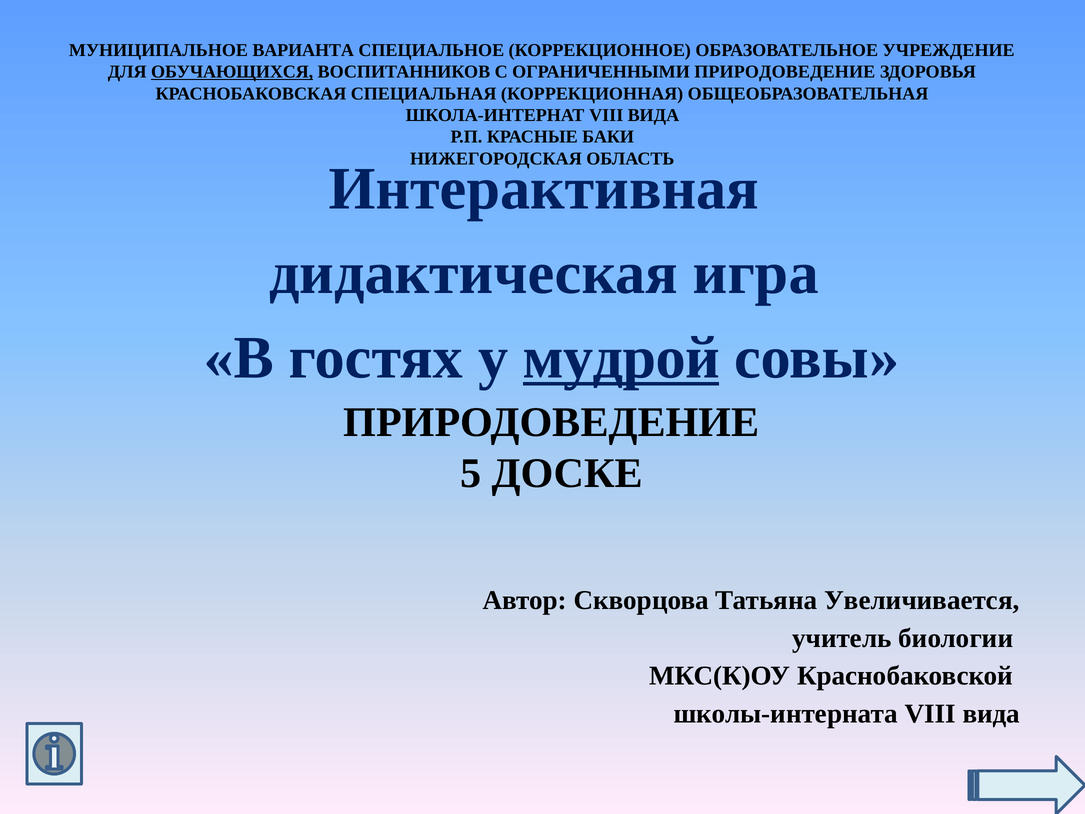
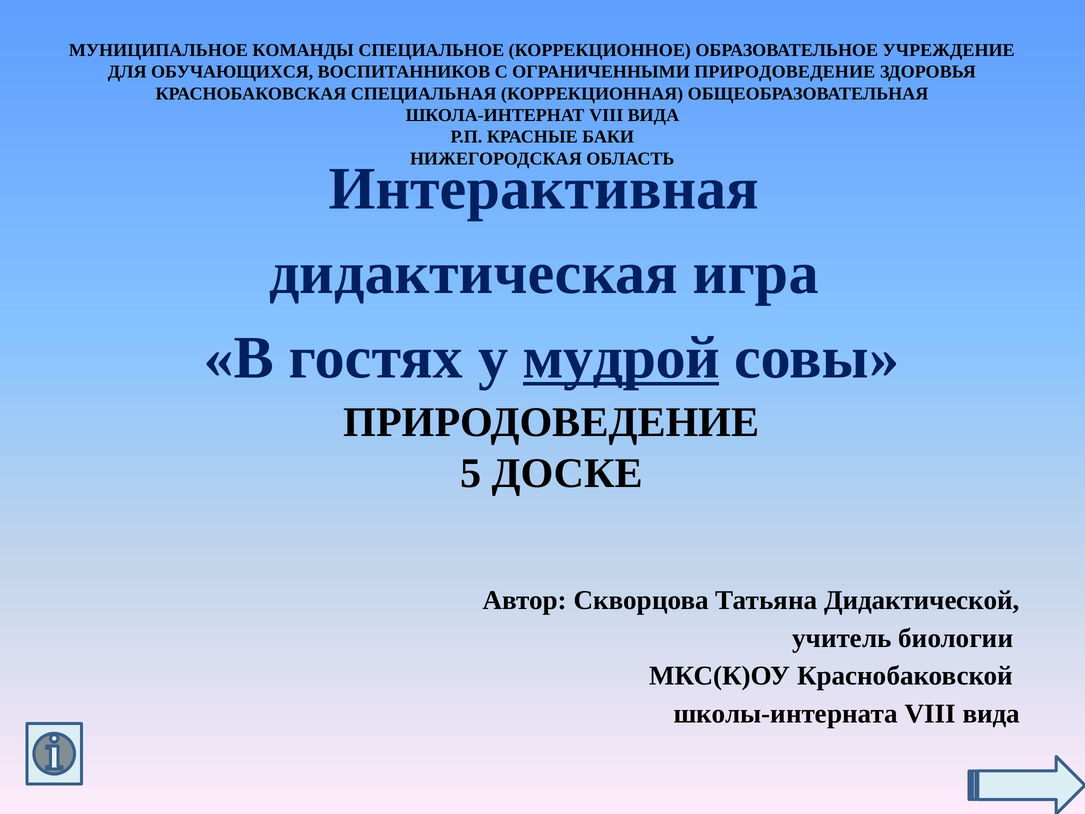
ВАРИАНТА: ВАРИАНТА -> КОМАНДЫ
ОБУЧАЮЩИХСЯ underline: present -> none
Увеличивается: Увеличивается -> Дидактической
